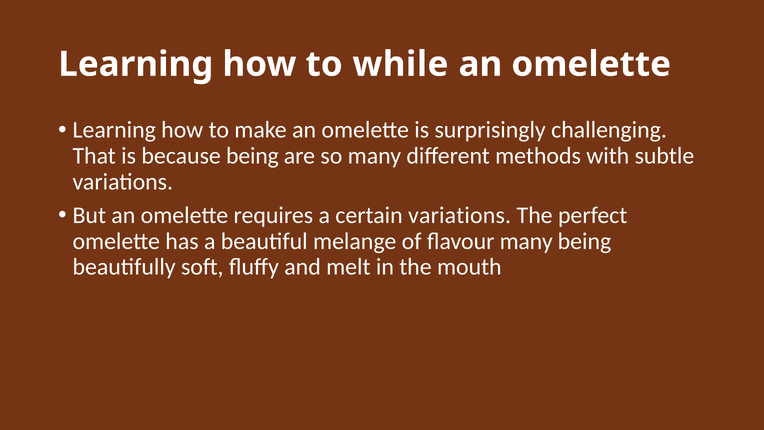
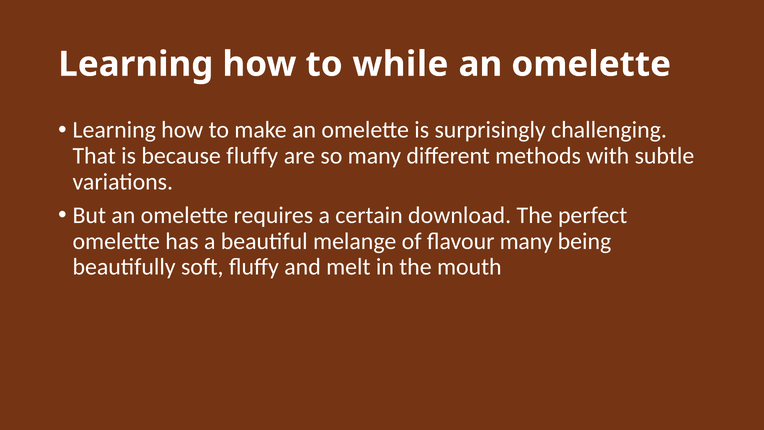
because being: being -> fluffy
certain variations: variations -> download
